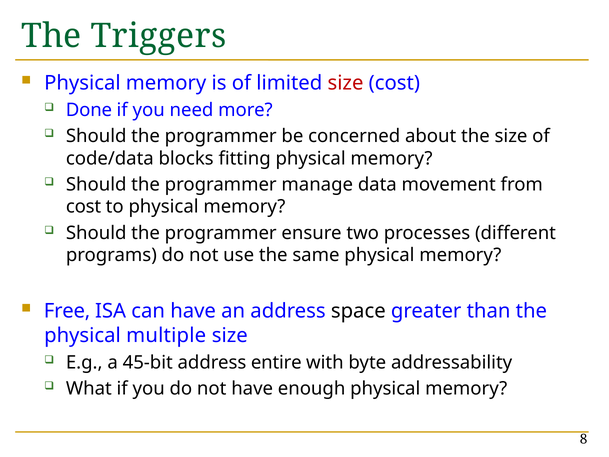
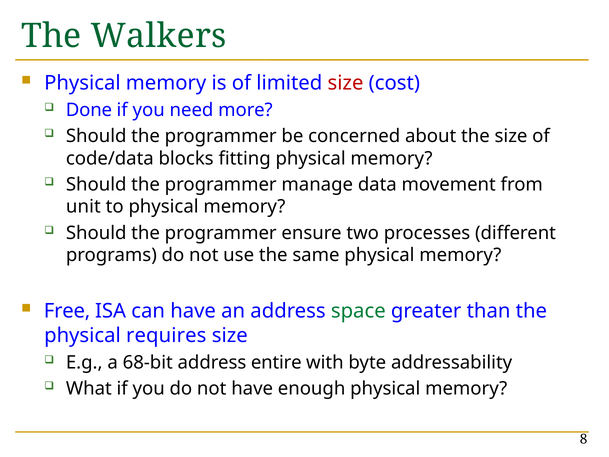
Triggers: Triggers -> Walkers
cost at (84, 207): cost -> unit
space colour: black -> green
multiple: multiple -> requires
45-bit: 45-bit -> 68-bit
